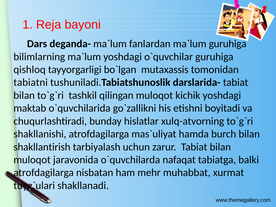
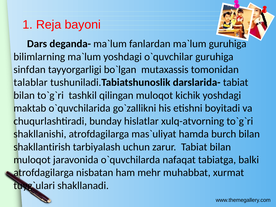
qishloq: qishloq -> sinfdan
tabiatni: tabiatni -> talablar
